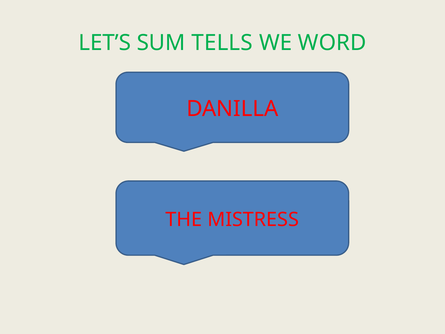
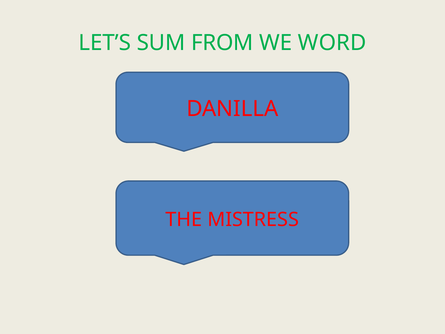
TELLS: TELLS -> FROM
